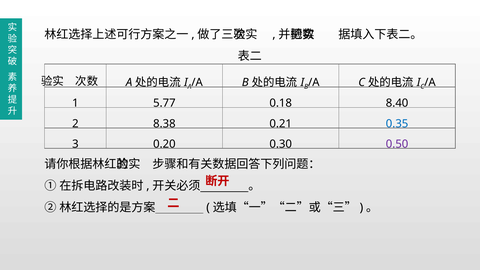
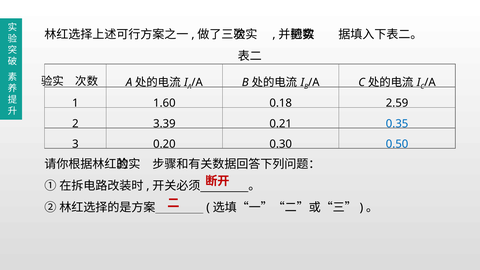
5.77: 5.77 -> 1.60
8.40: 8.40 -> 2.59
8.38: 8.38 -> 3.39
0.50 colour: purple -> blue
